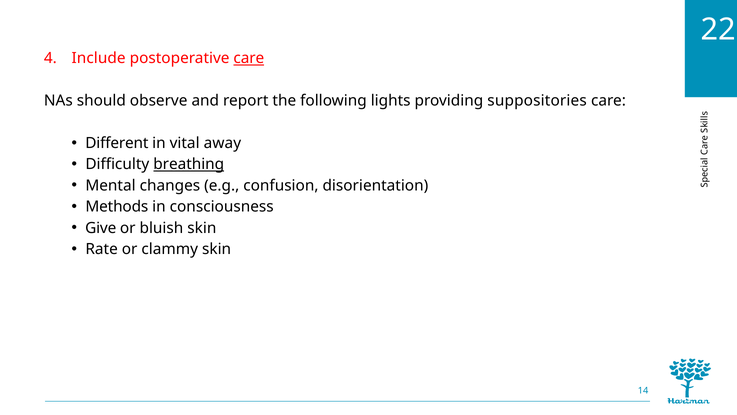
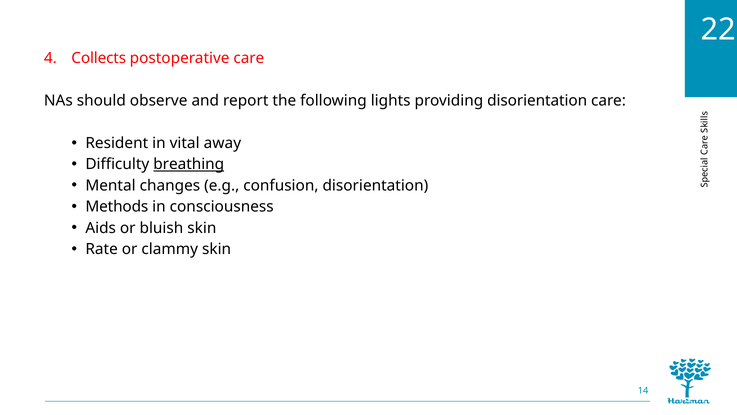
Include: Include -> Collects
care at (249, 58) underline: present -> none
providing suppositories: suppositories -> disorientation
Different: Different -> Resident
Give: Give -> Aids
